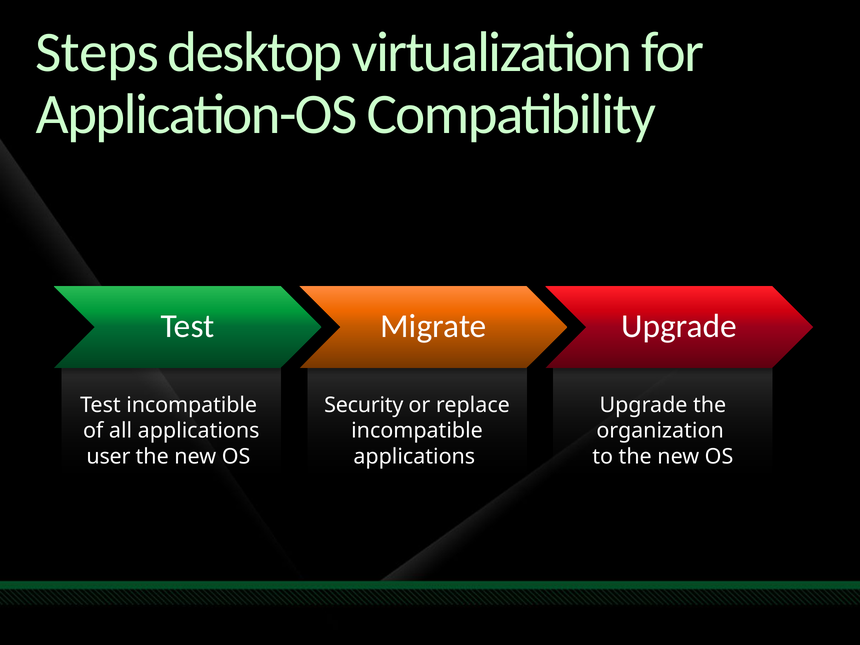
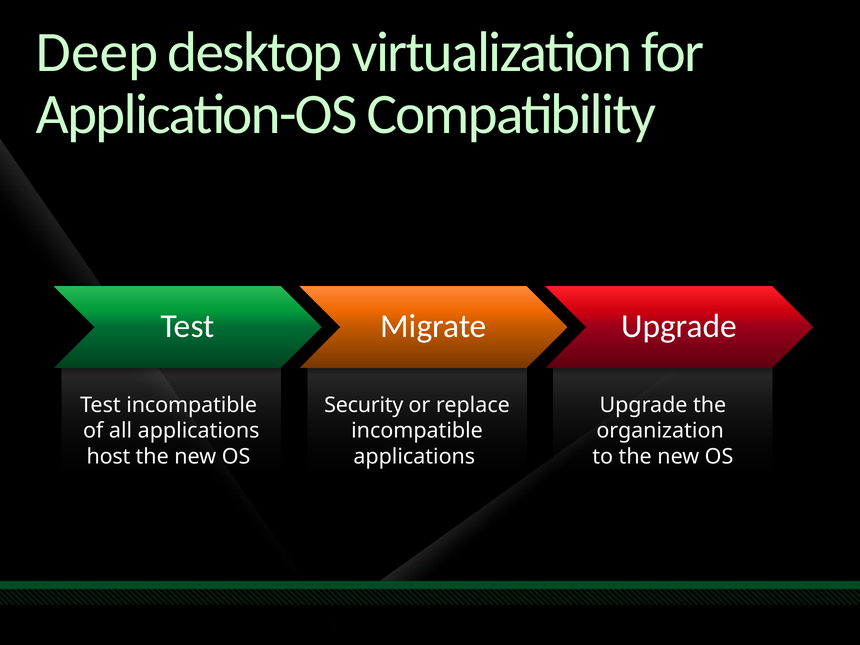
Steps: Steps -> Deep
user: user -> host
